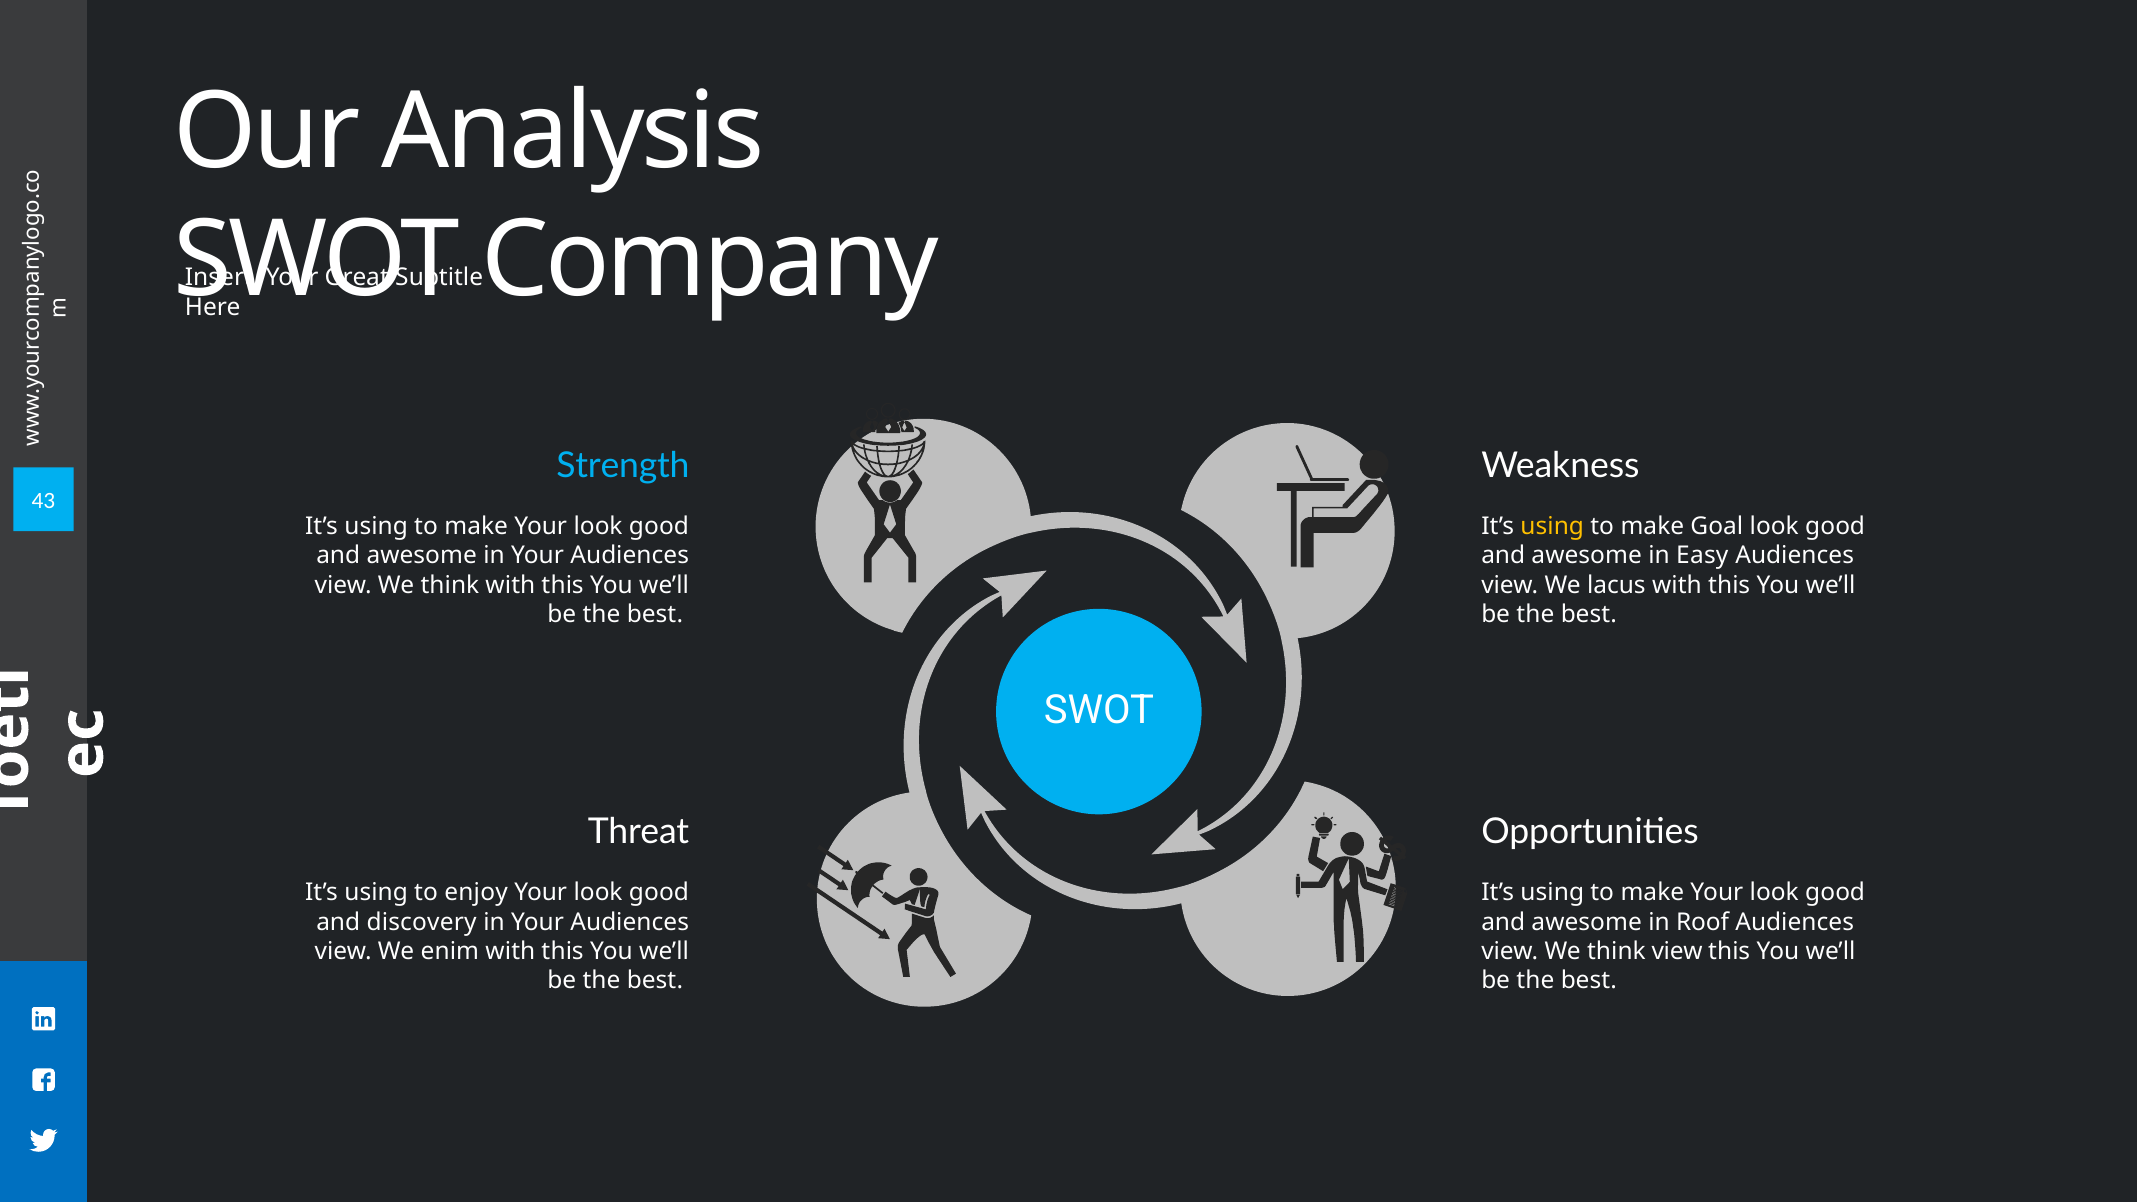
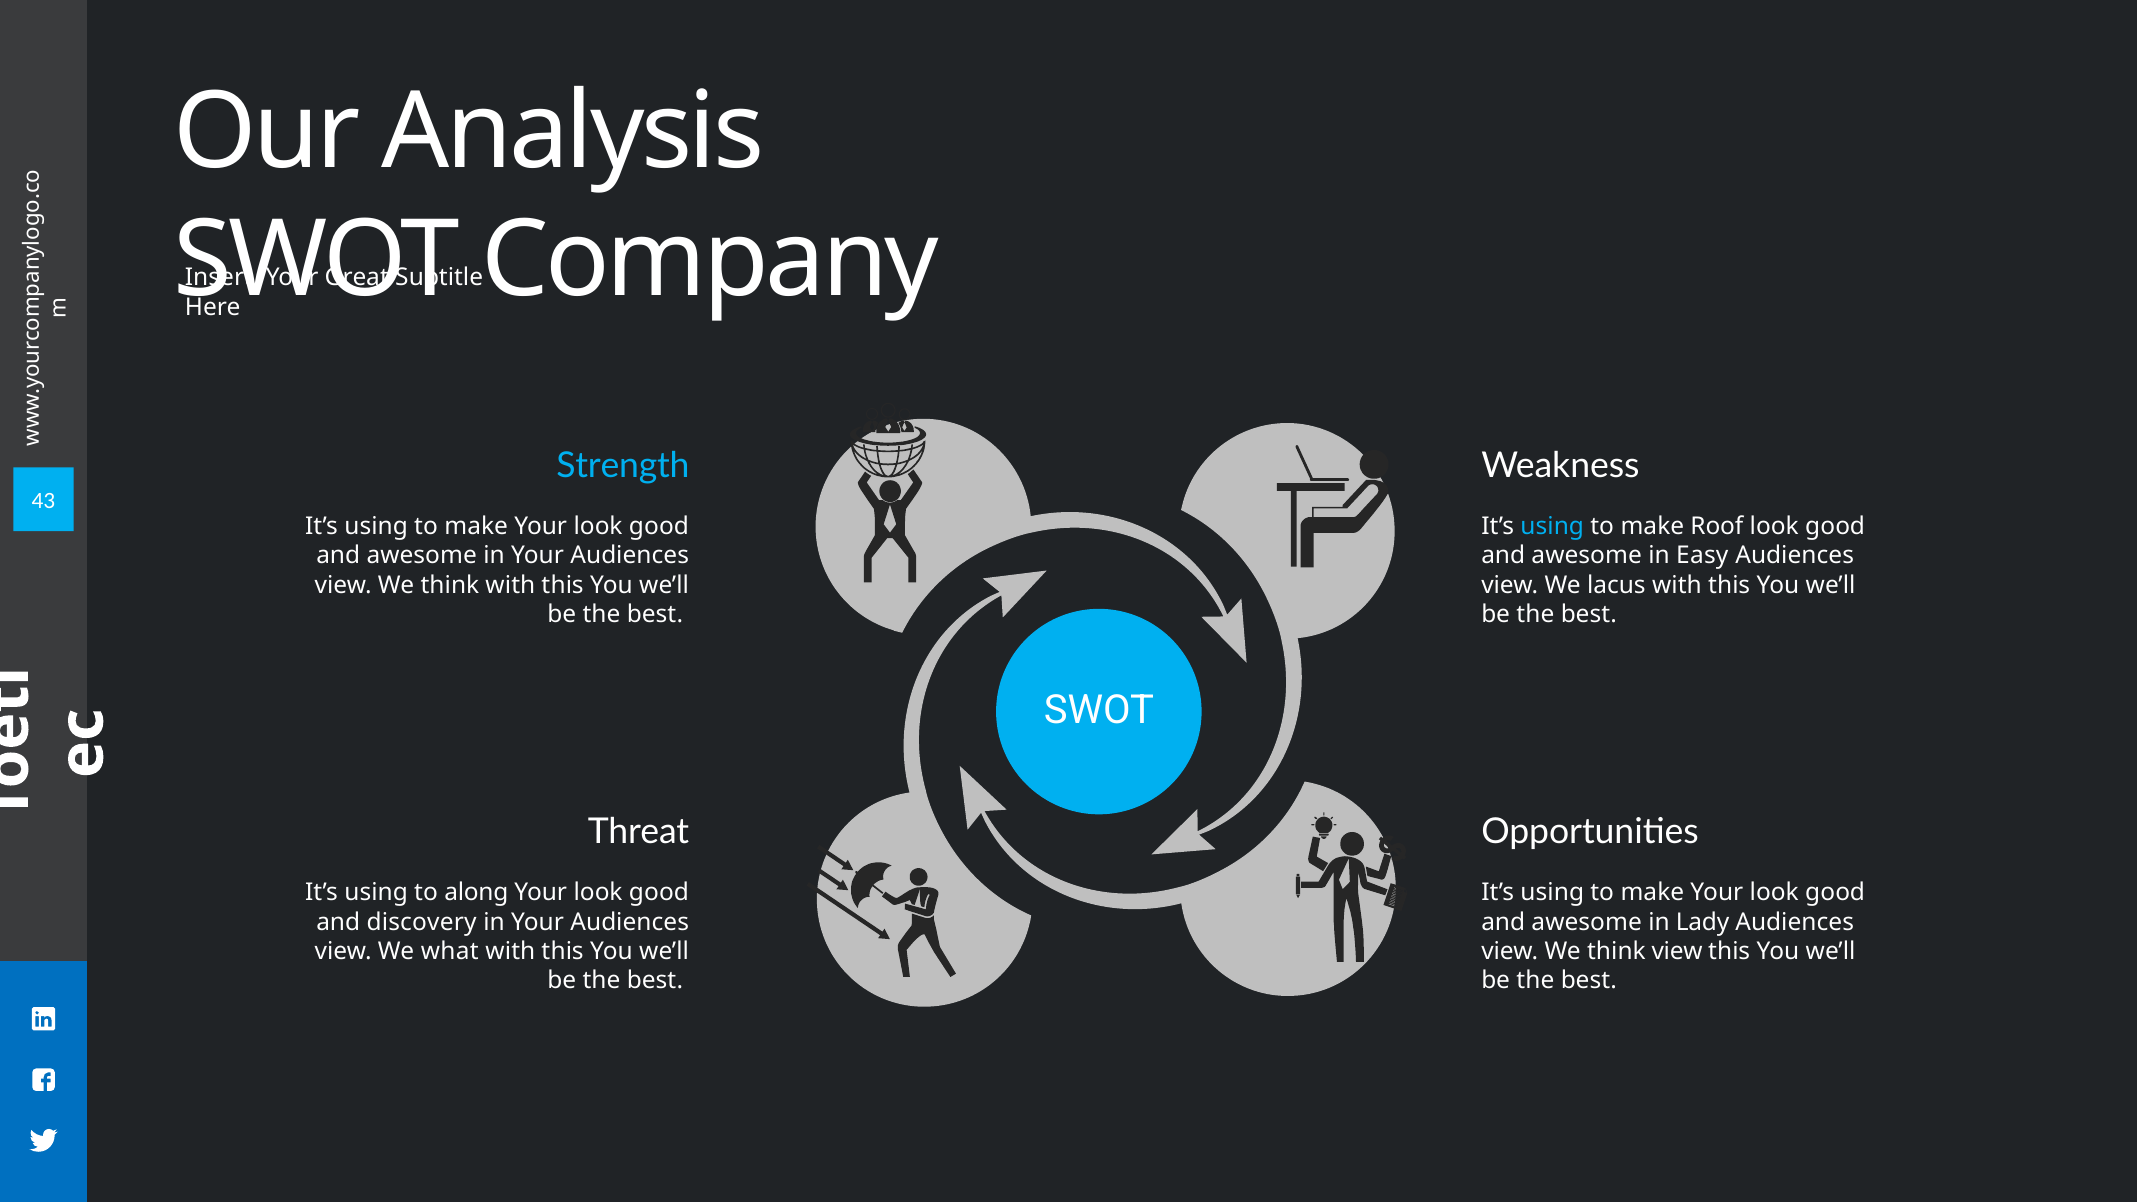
using at (1552, 526) colour: yellow -> light blue
Goal: Goal -> Roof
enjoy: enjoy -> along
Roof: Roof -> Lady
enim: enim -> what
